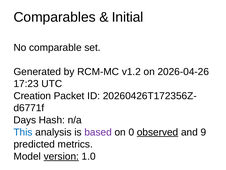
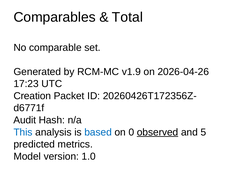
Initial: Initial -> Total
v1.2: v1.2 -> v1.9
Days: Days -> Audit
based colour: purple -> blue
9: 9 -> 5
version underline: present -> none
